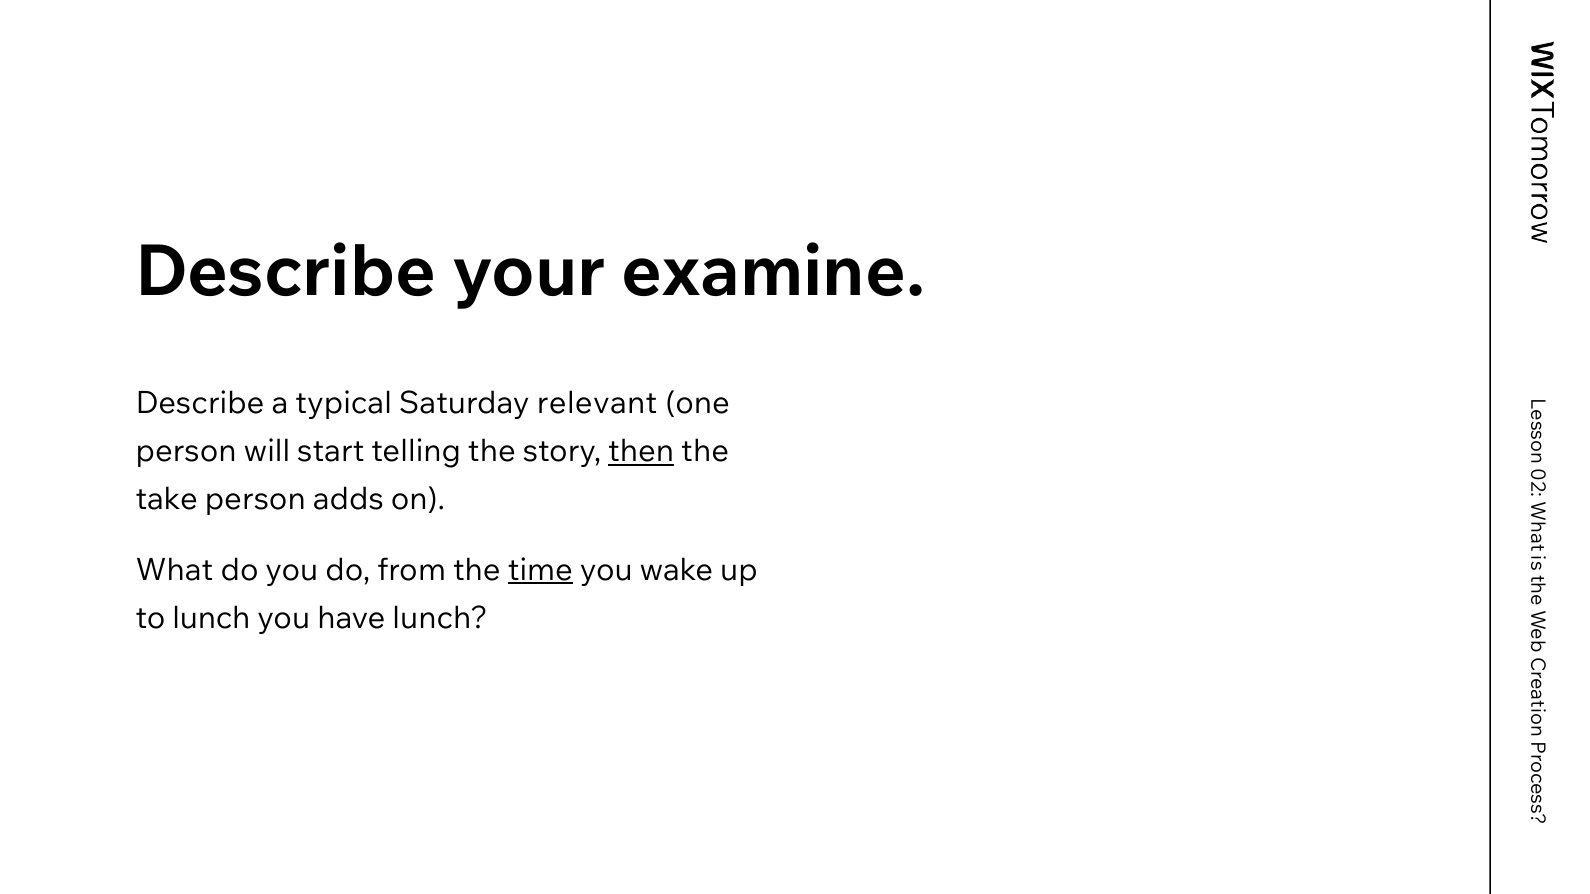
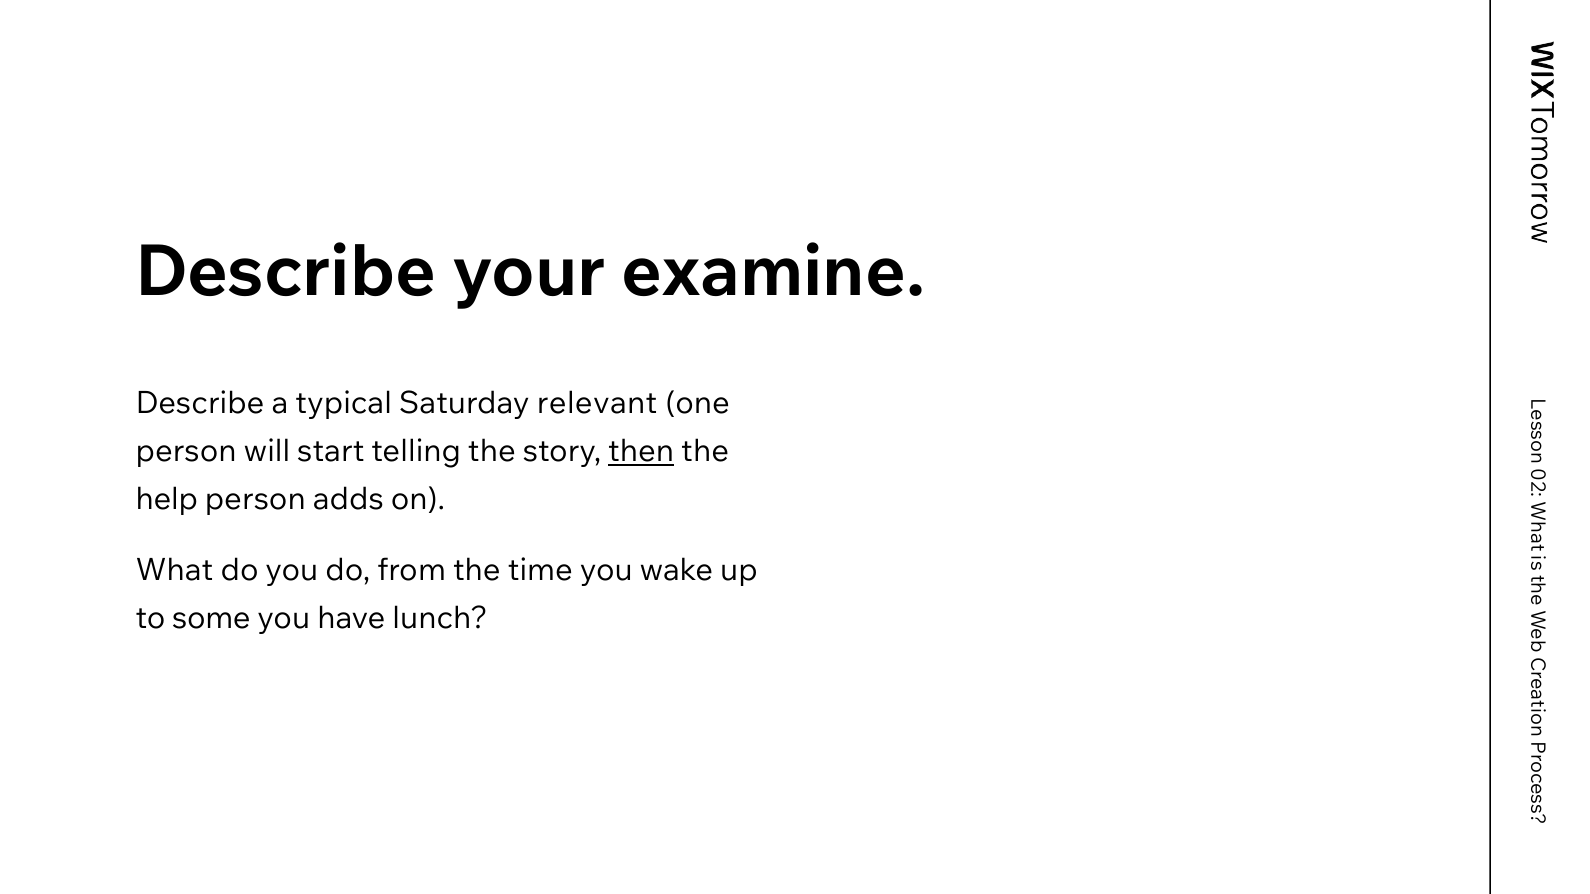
take: take -> help
time underline: present -> none
to lunch: lunch -> some
